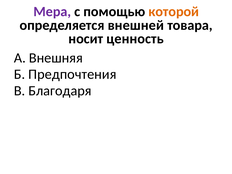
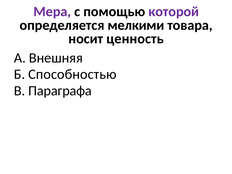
которой colour: orange -> purple
внешней: внешней -> мелкими
Предпочтения: Предпочтения -> Способностью
Благодаря: Благодаря -> Параграфа
